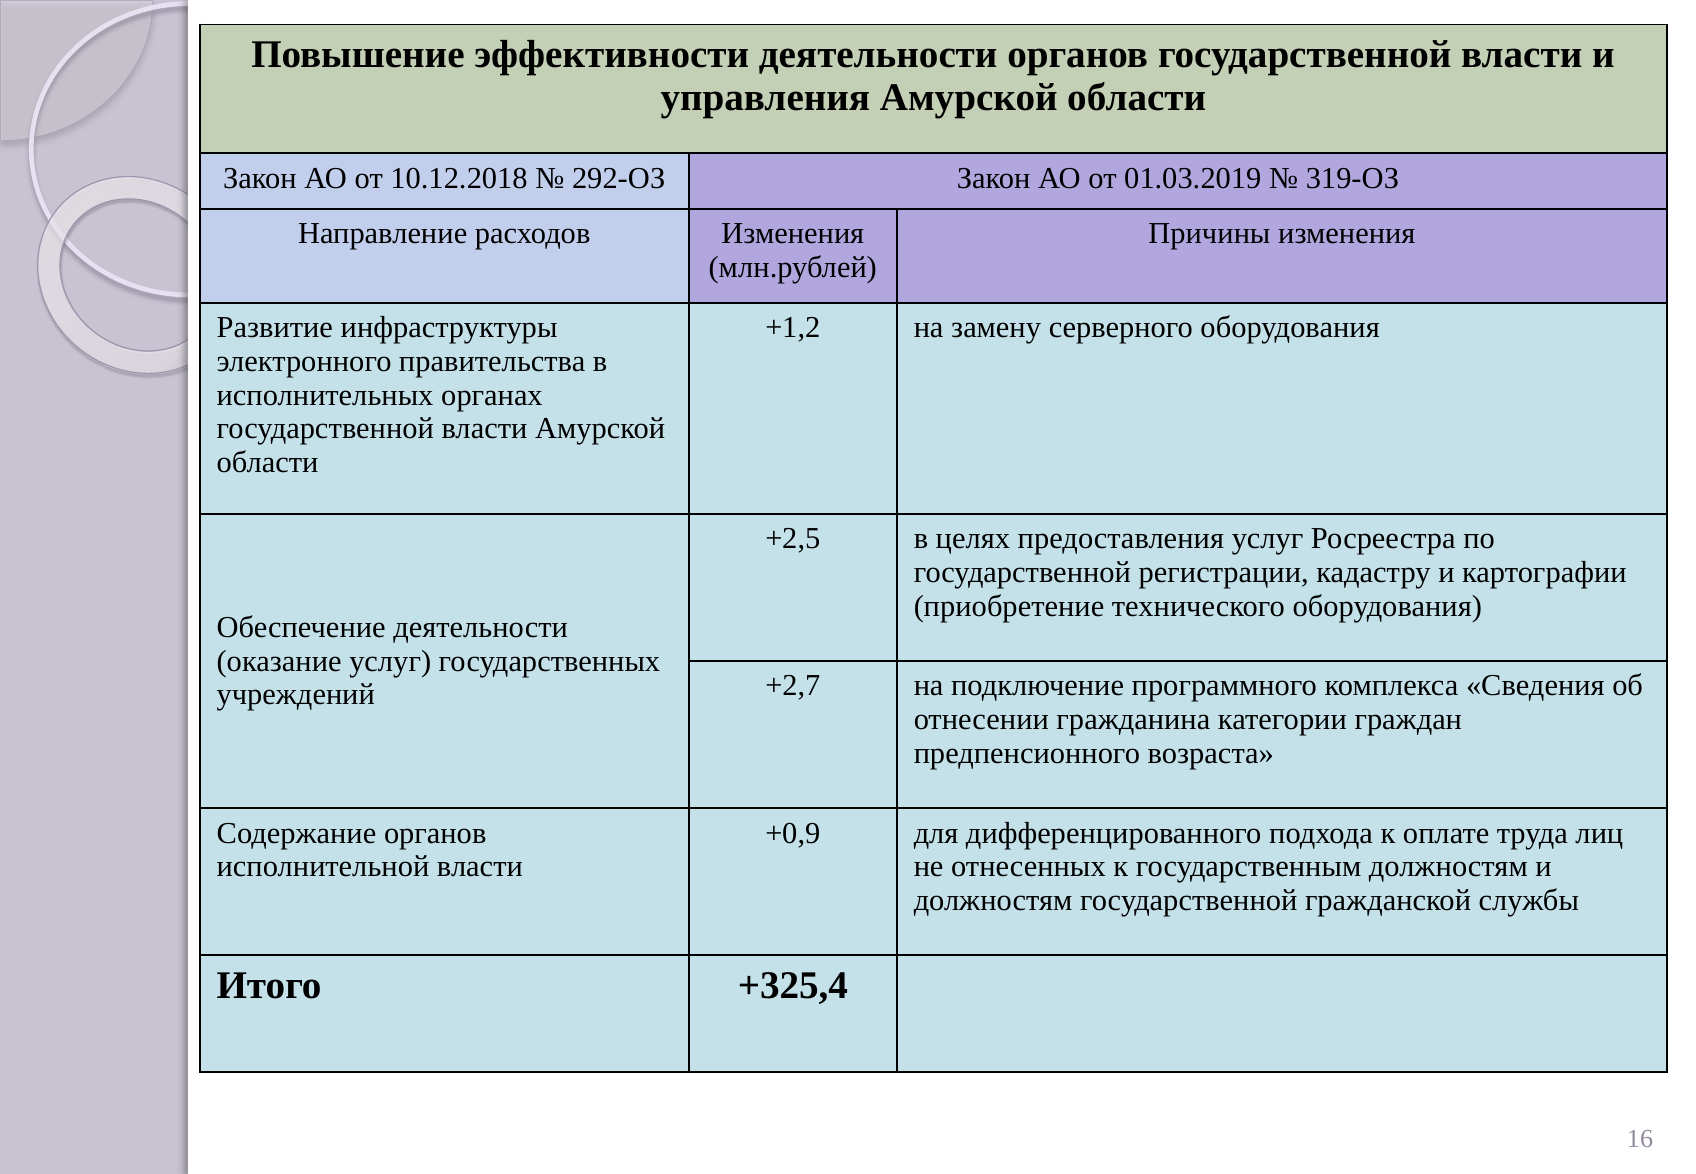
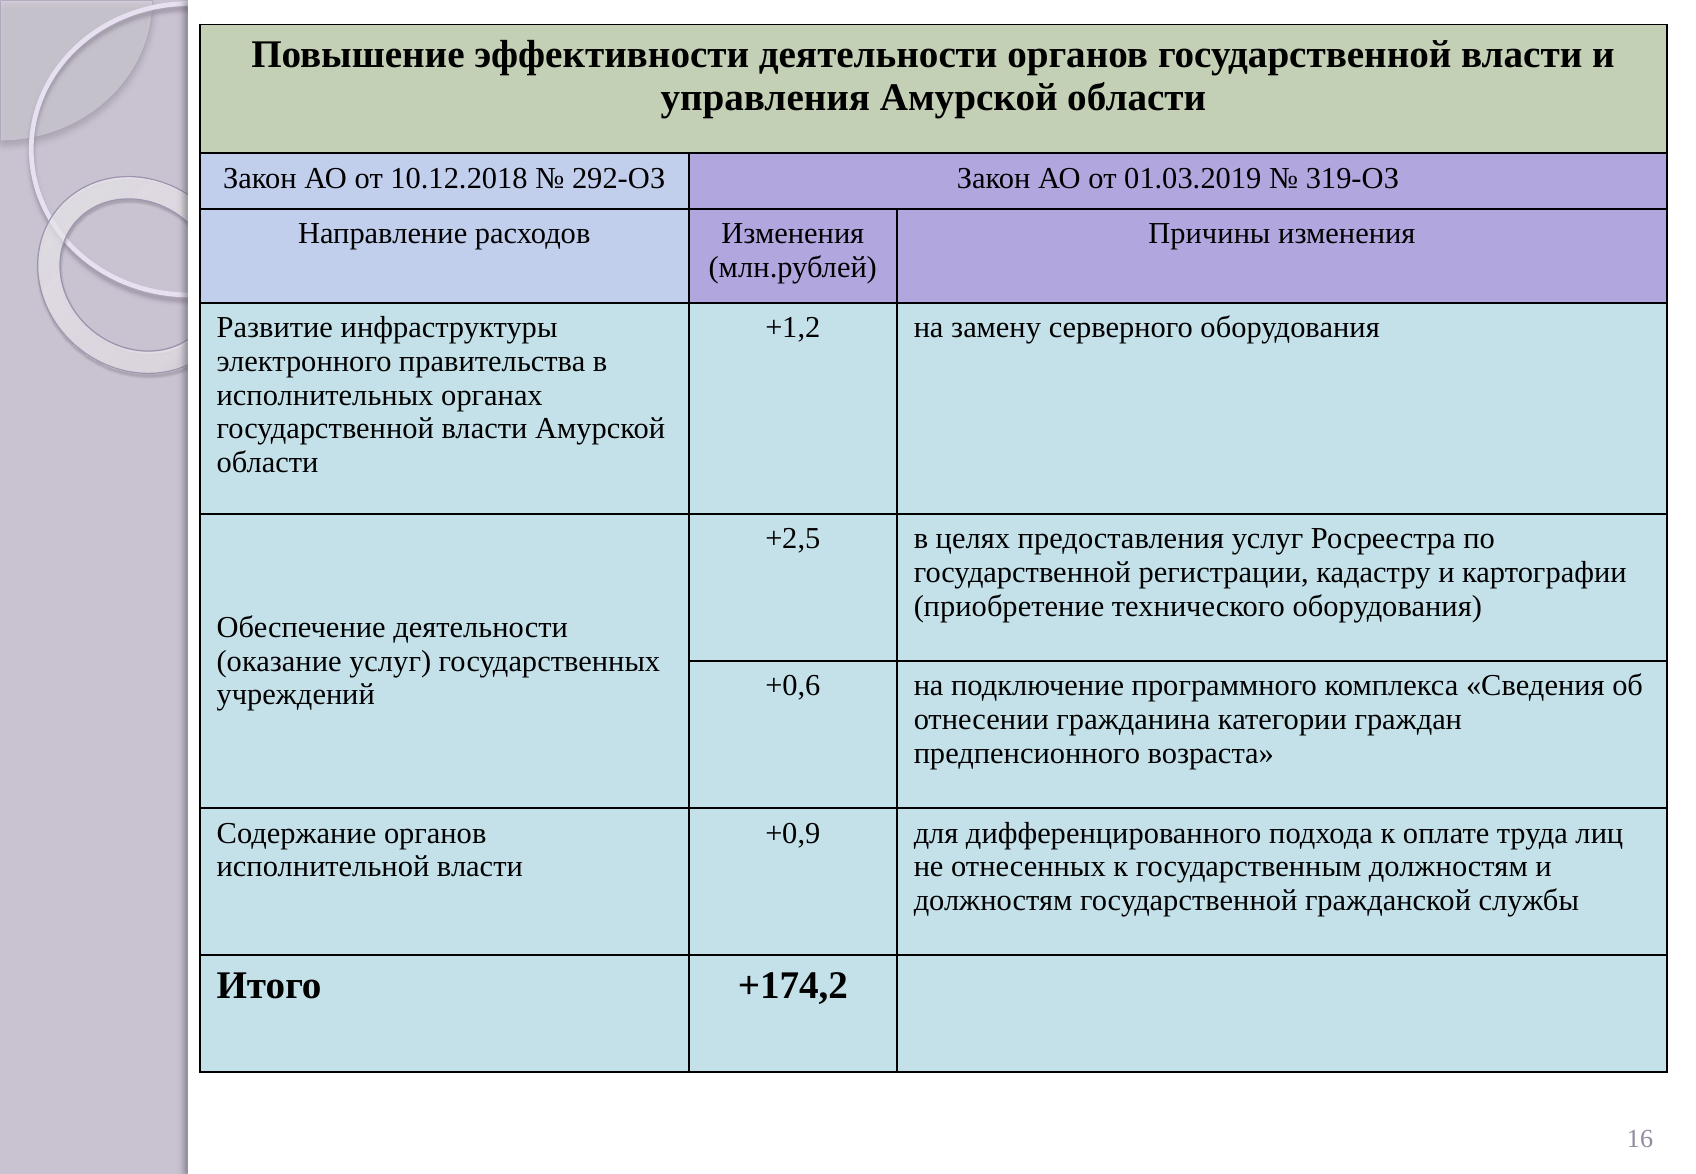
+2,7: +2,7 -> +0,6
+325,4: +325,4 -> +174,2
